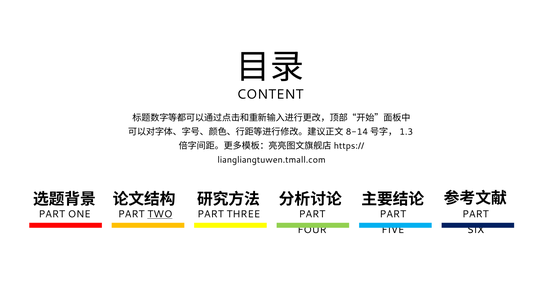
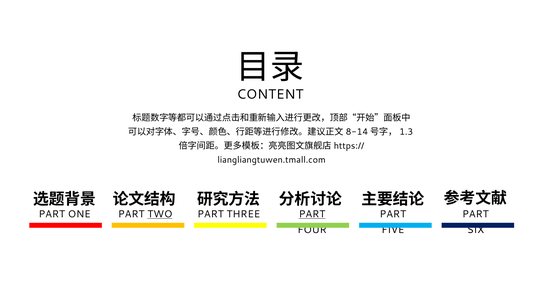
PART at (312, 214) underline: none -> present
